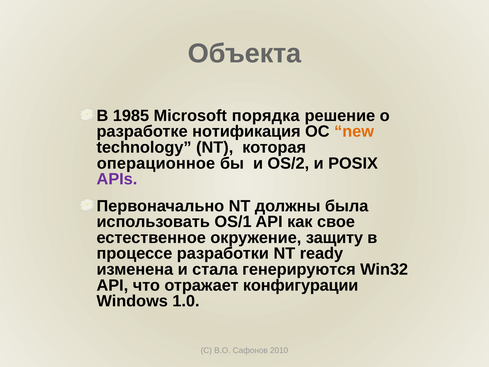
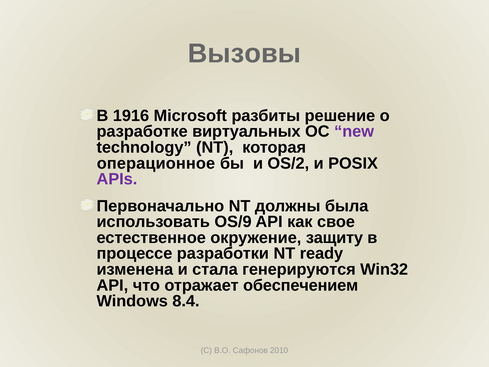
Объекта: Объекта -> Вызовы
1985: 1985 -> 1916
порядка: порядка -> разбиты
нотификация: нотификация -> виртуальных
new colour: orange -> purple
OS/1: OS/1 -> OS/9
конфигурации: конфигурации -> обеспечением
1.0: 1.0 -> 8.4
